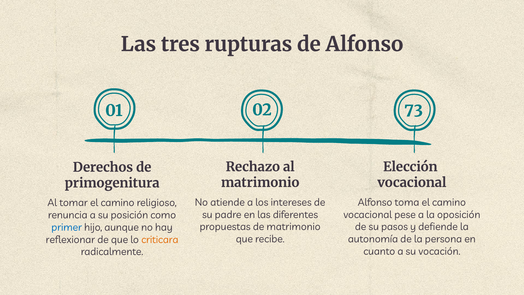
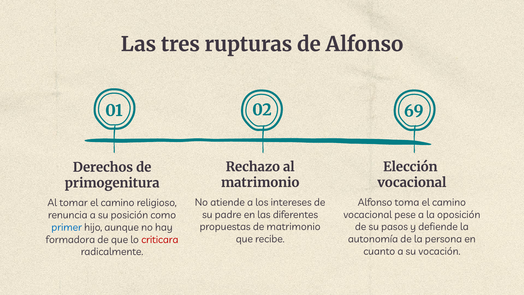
73: 73 -> 69
reflexionar: reflexionar -> formadora
criticara colour: orange -> red
